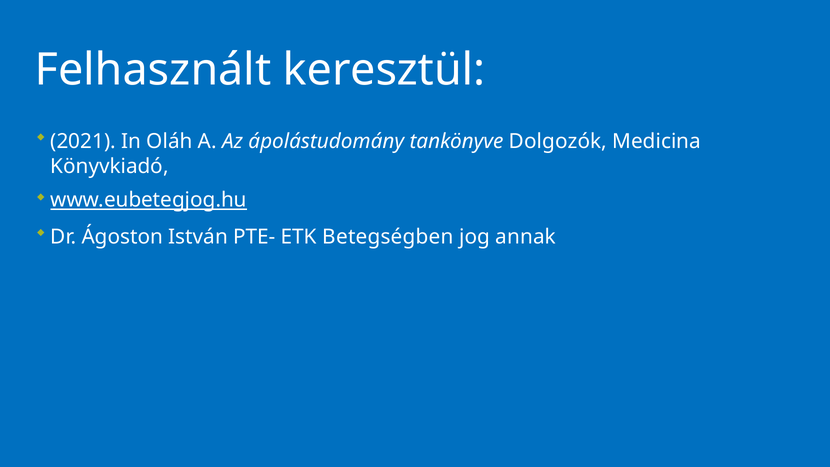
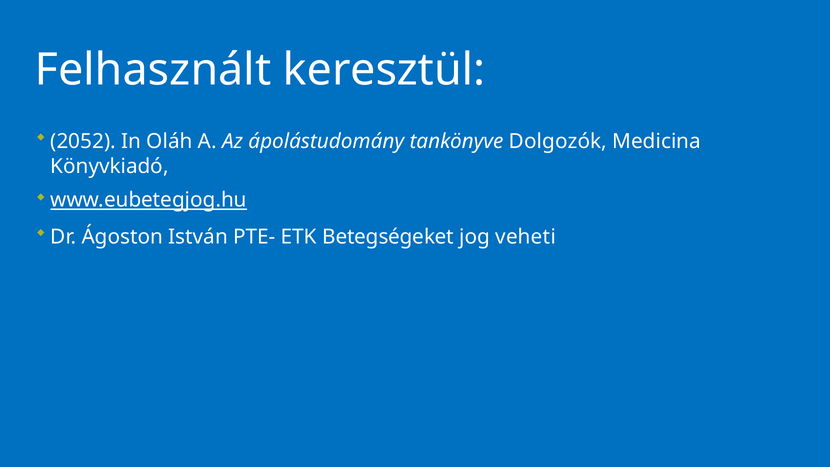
2021: 2021 -> 2052
Betegségben: Betegségben -> Betegségeket
annak: annak -> veheti
